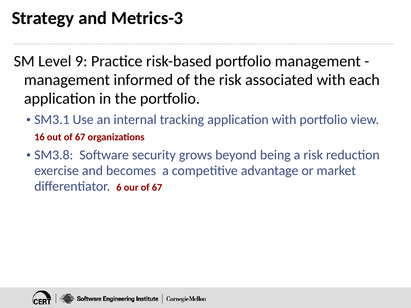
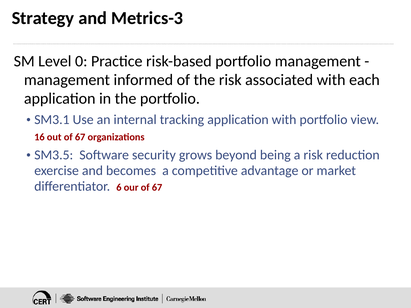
9: 9 -> 0
SM3.8: SM3.8 -> SM3.5
